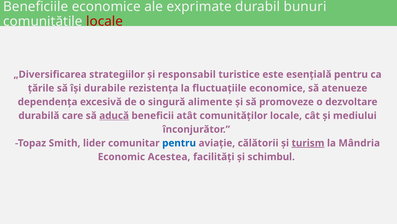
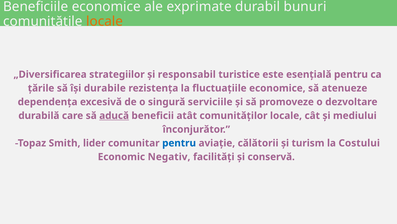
locale at (105, 21) colour: red -> orange
alimente: alimente -> serviciile
turism underline: present -> none
Mândria: Mândria -> Costului
Acestea: Acestea -> Negativ
schimbul: schimbul -> conservă
